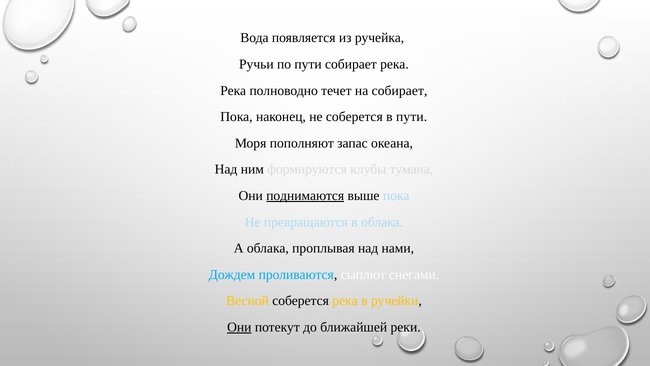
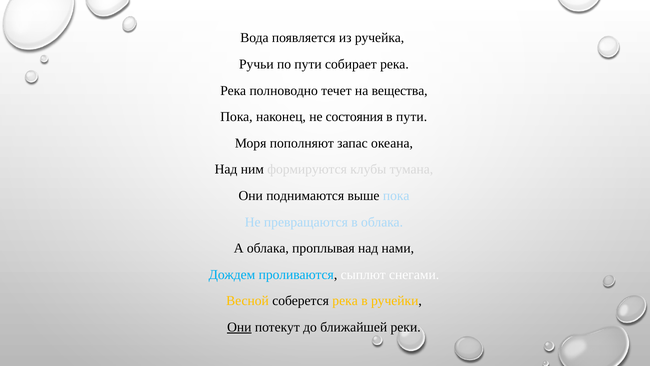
на собирает: собирает -> вещества
не соберется: соберется -> состояния
поднимаются underline: present -> none
